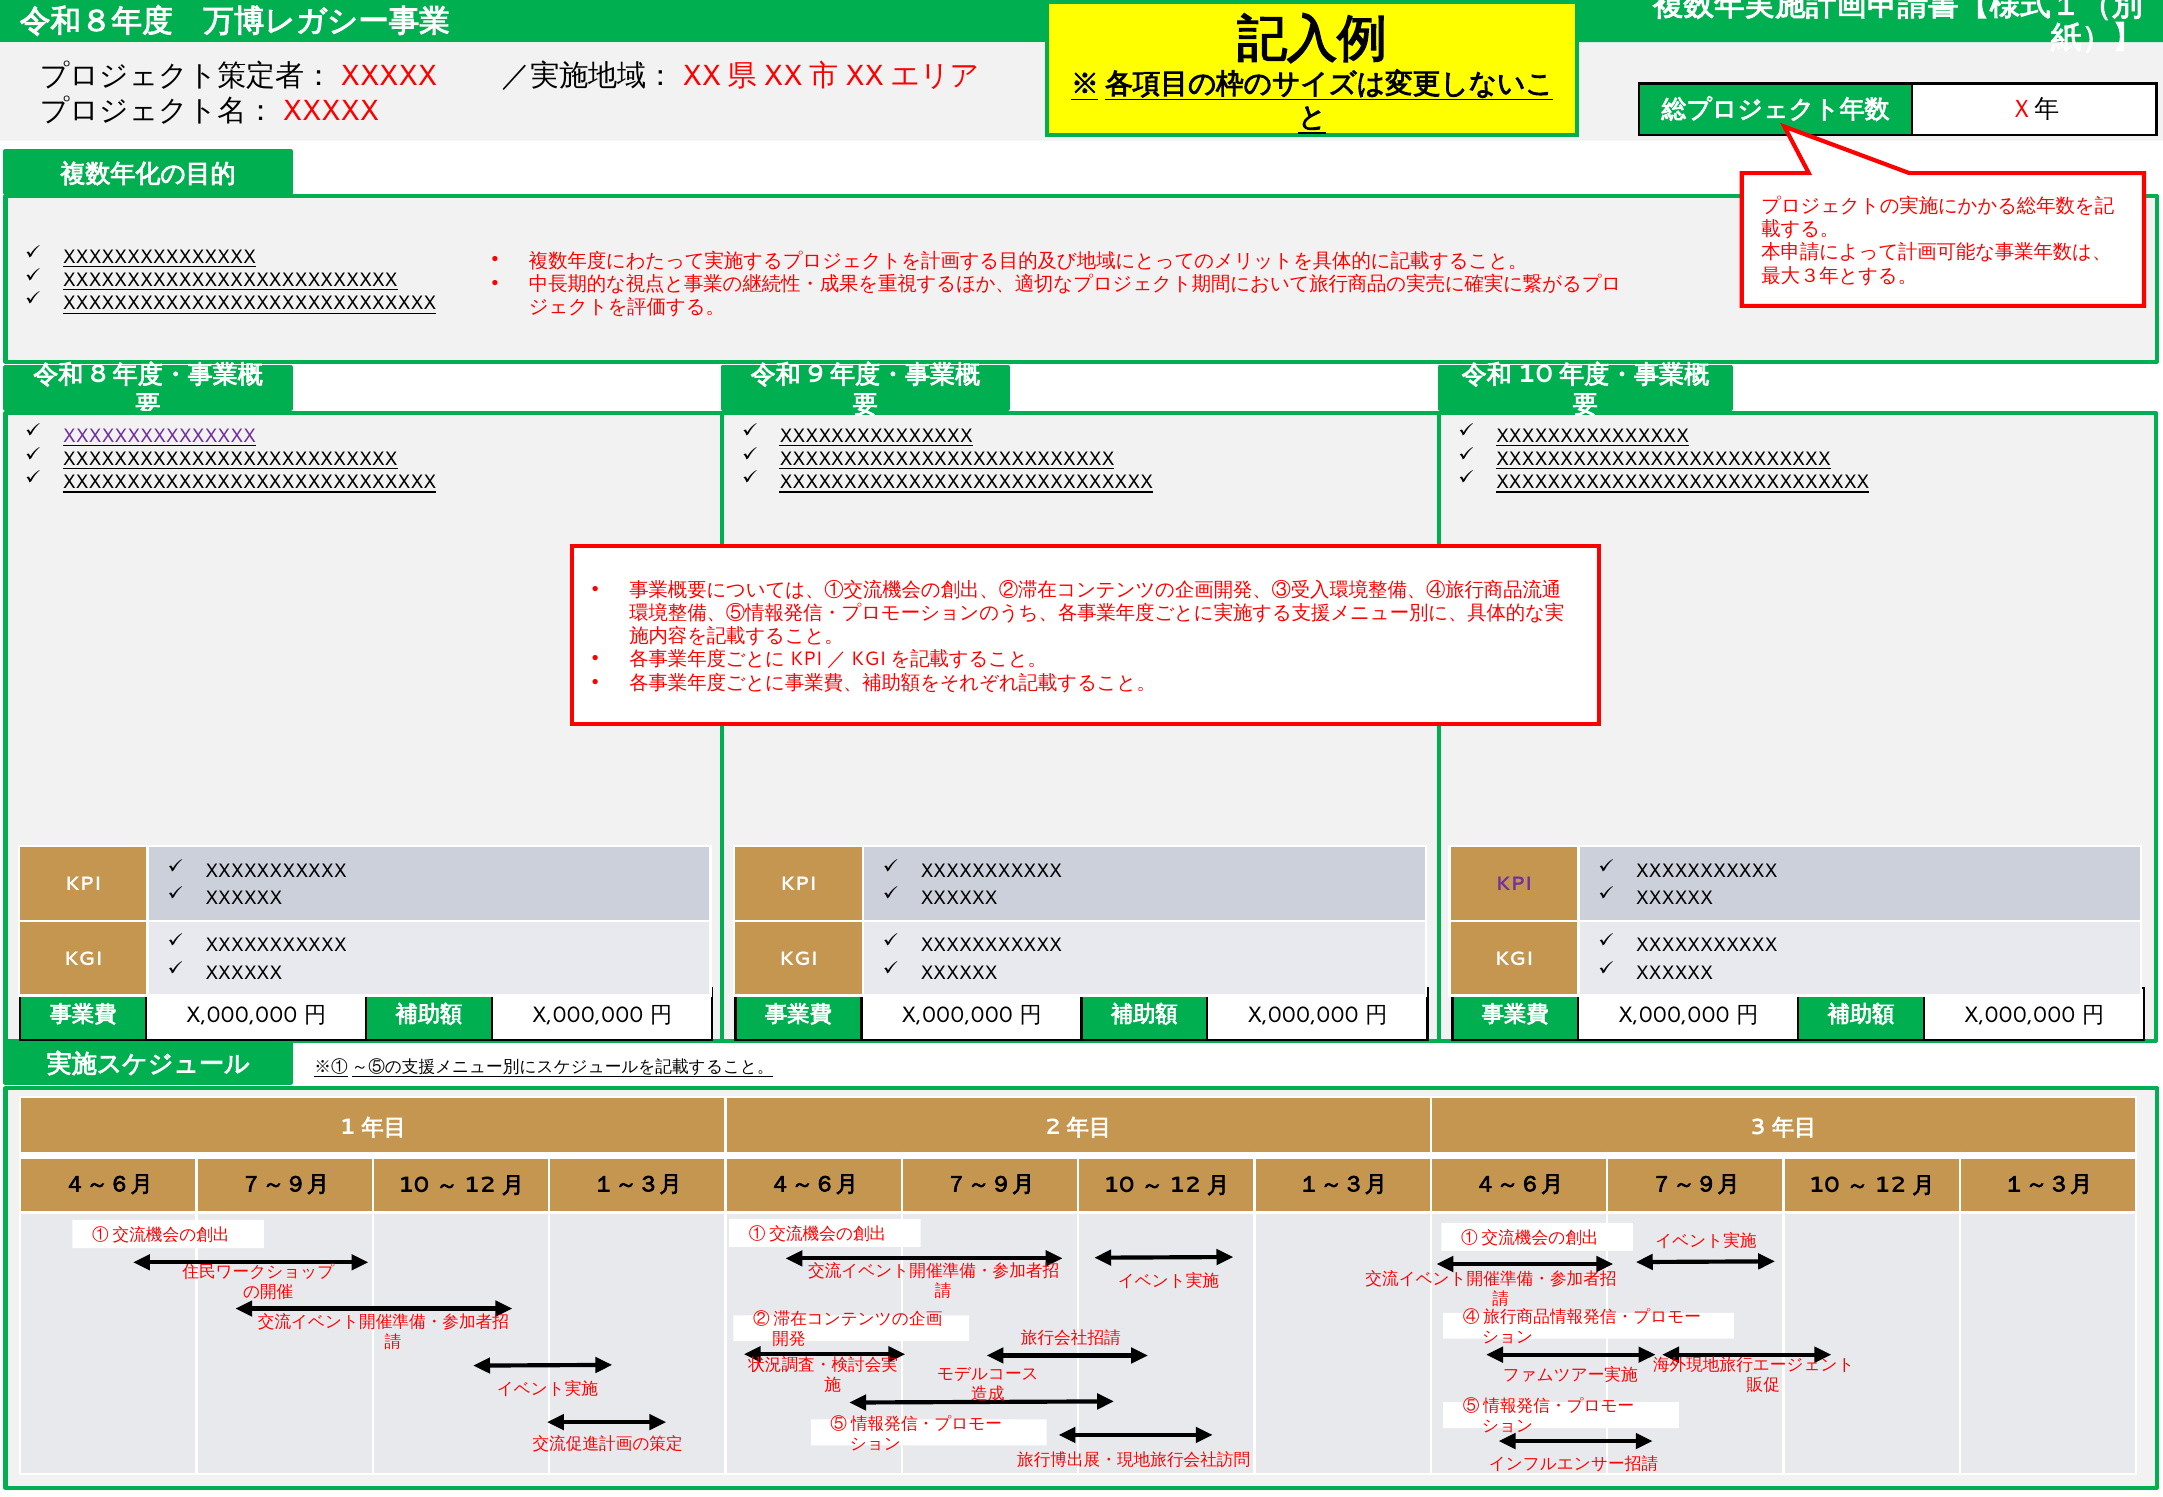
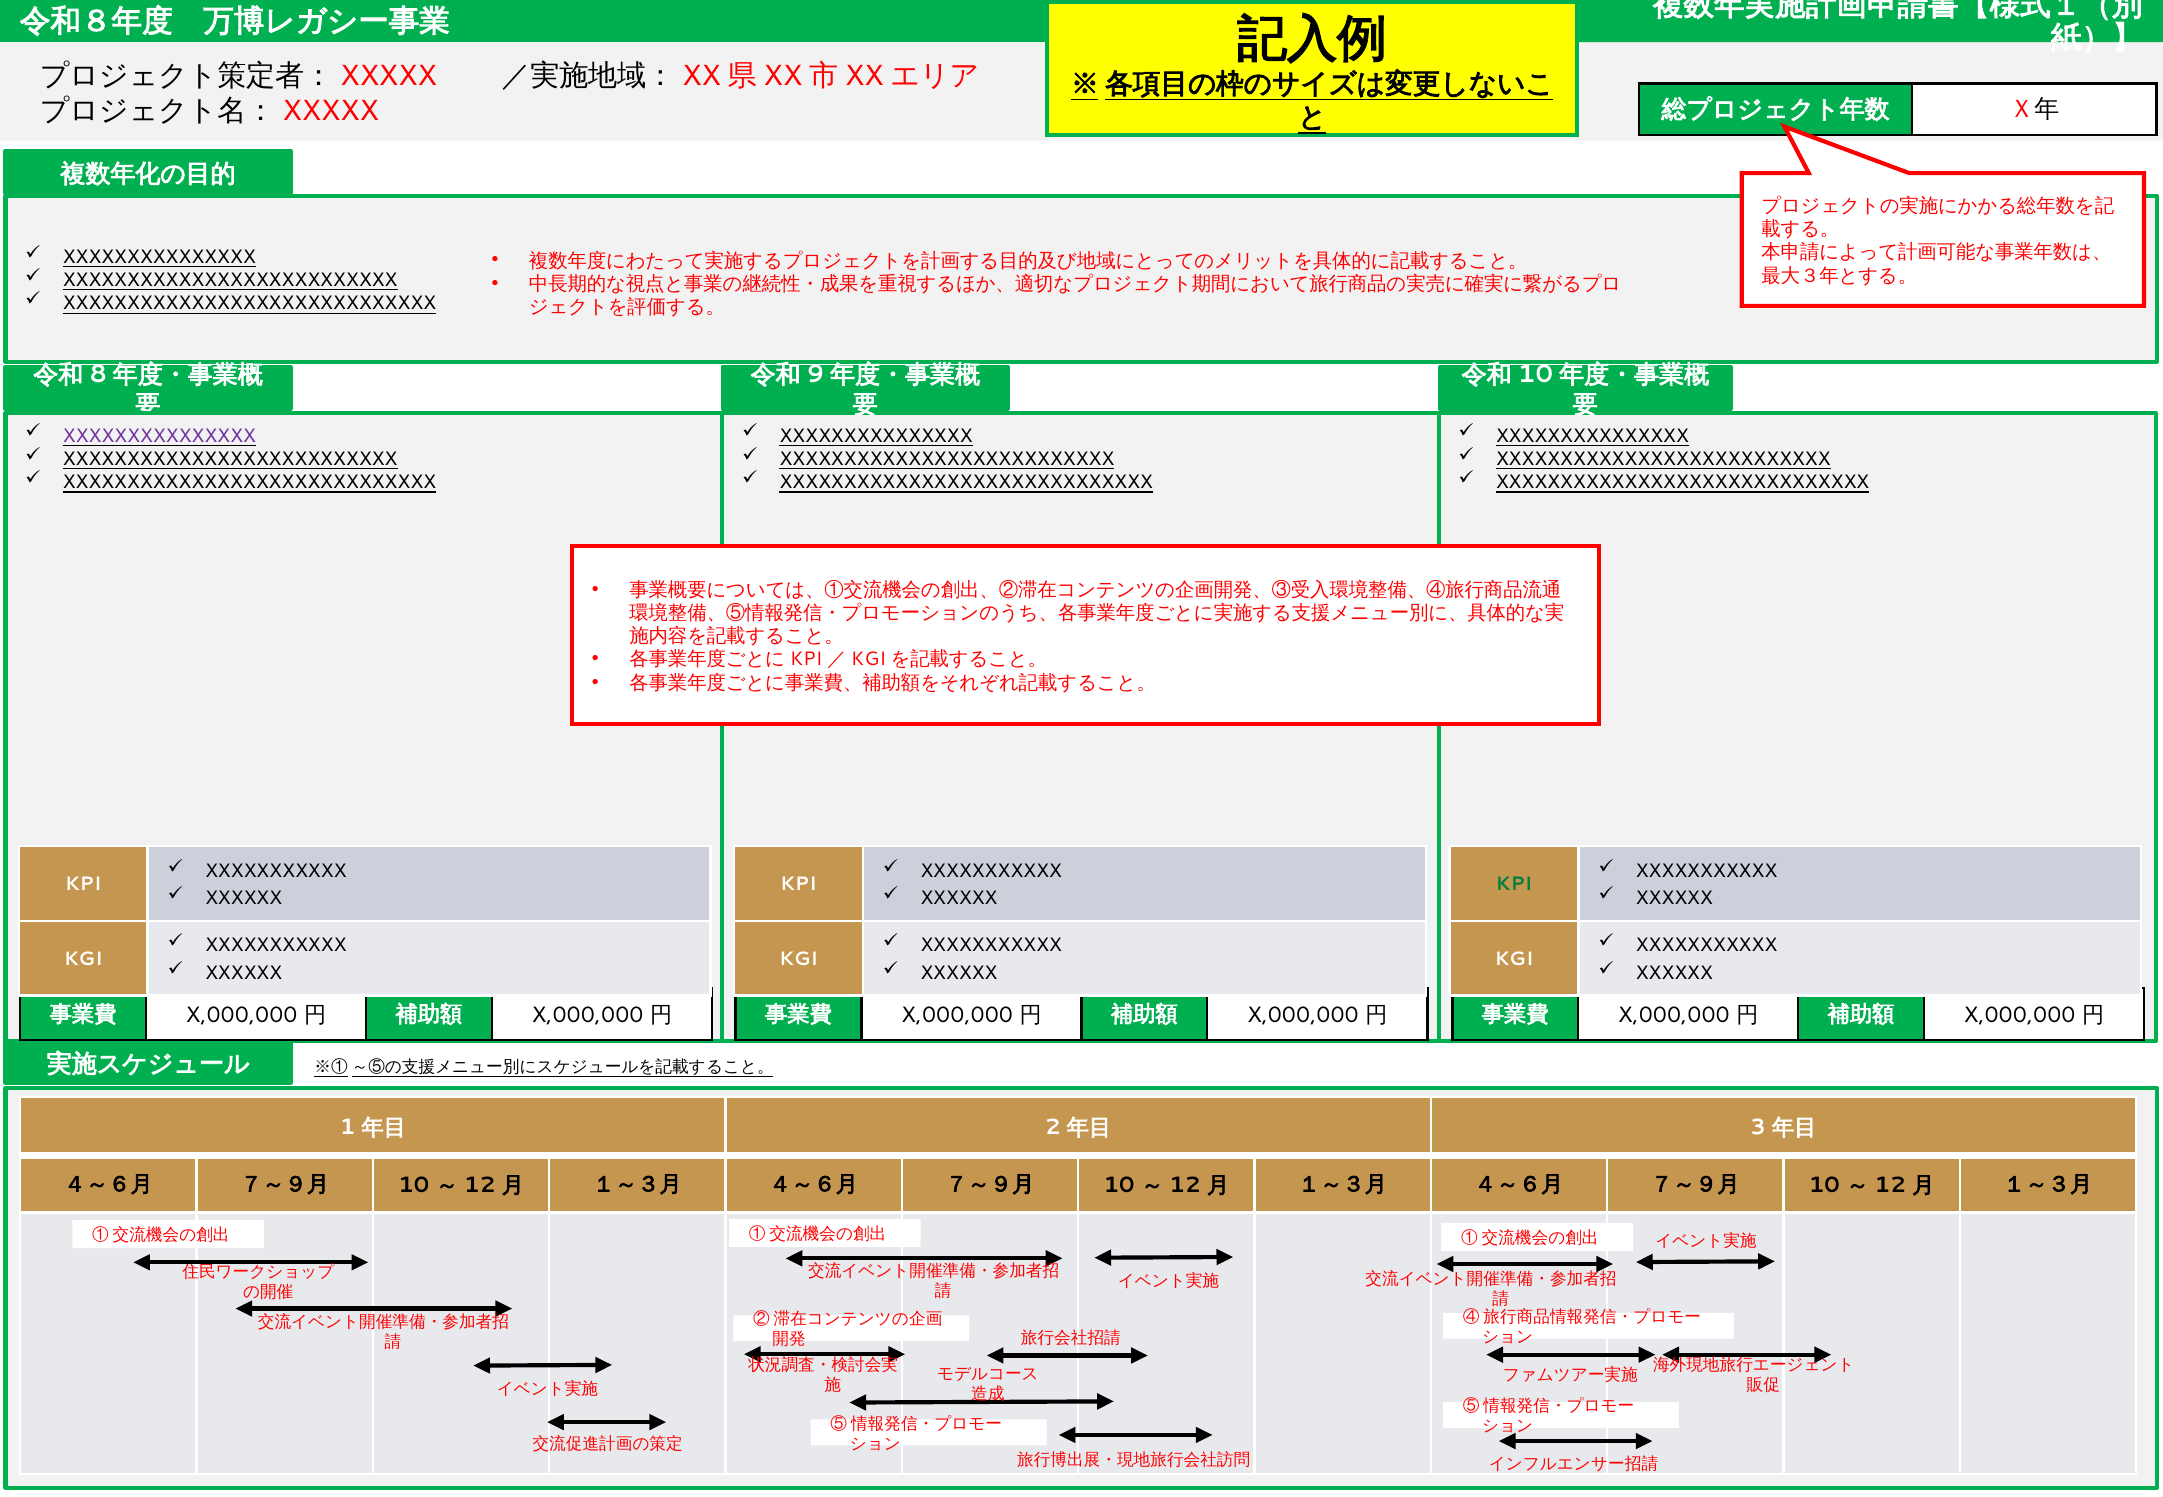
KPI at (1514, 885) colour: purple -> green
